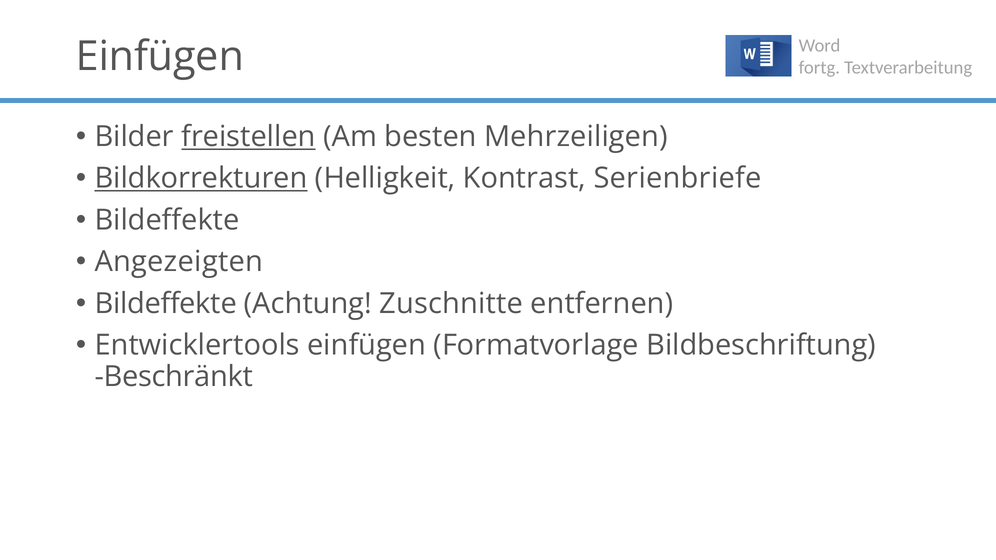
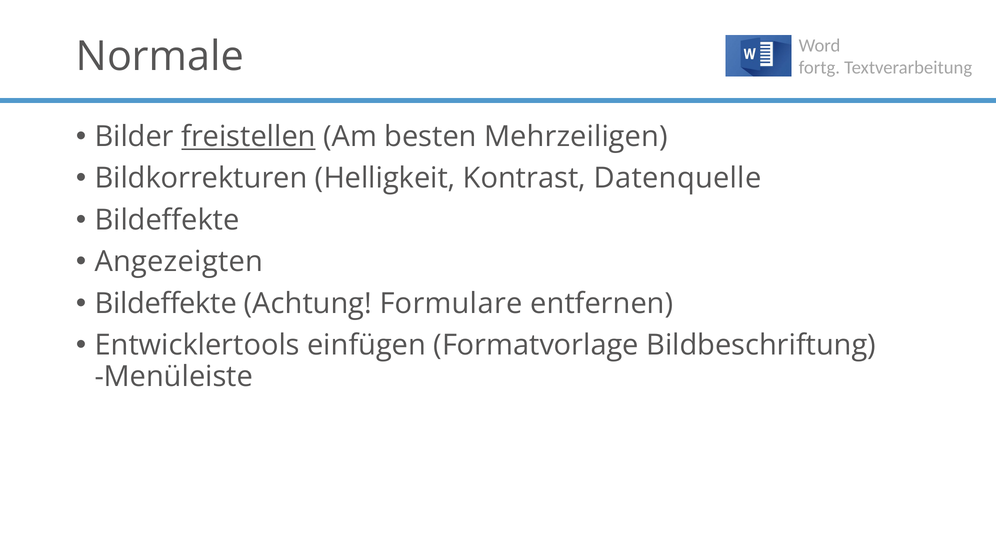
Einfügen at (160, 57): Einfügen -> Normale
Bildkorrekturen underline: present -> none
Serienbriefe: Serienbriefe -> Datenquelle
Zuschnitte: Zuschnitte -> Formulare
Beschränkt: Beschränkt -> Menüleiste
